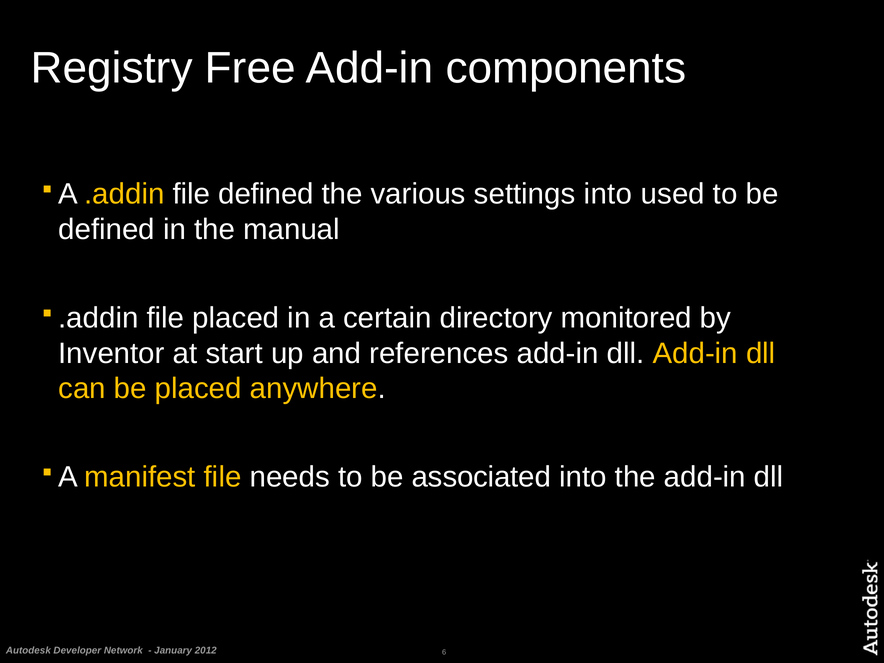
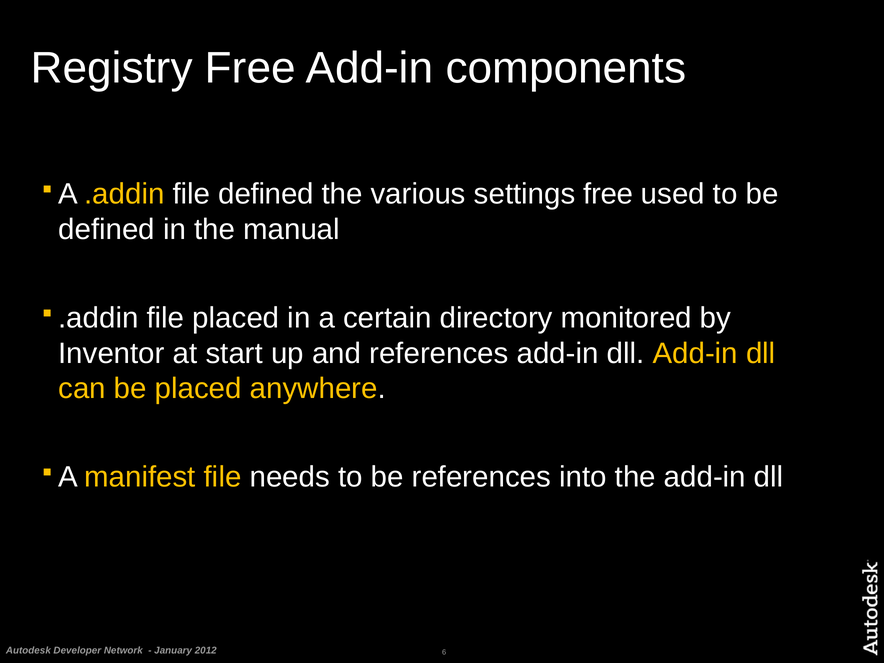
settings into: into -> free
be associated: associated -> references
